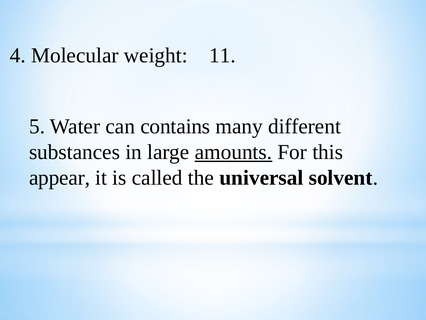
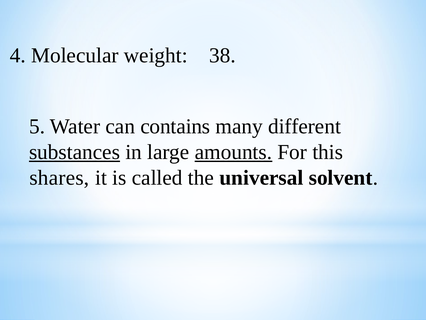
11: 11 -> 38
substances underline: none -> present
appear: appear -> shares
